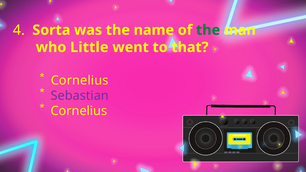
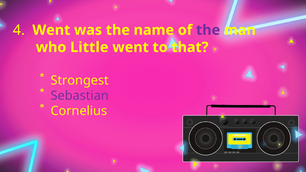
4 Sorta: Sorta -> Went
the at (208, 30) colour: green -> purple
Cornelius at (80, 80): Cornelius -> Strongest
